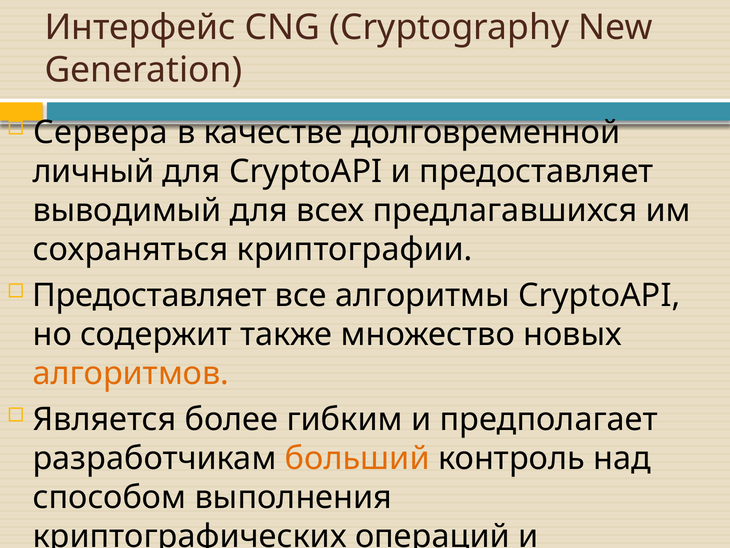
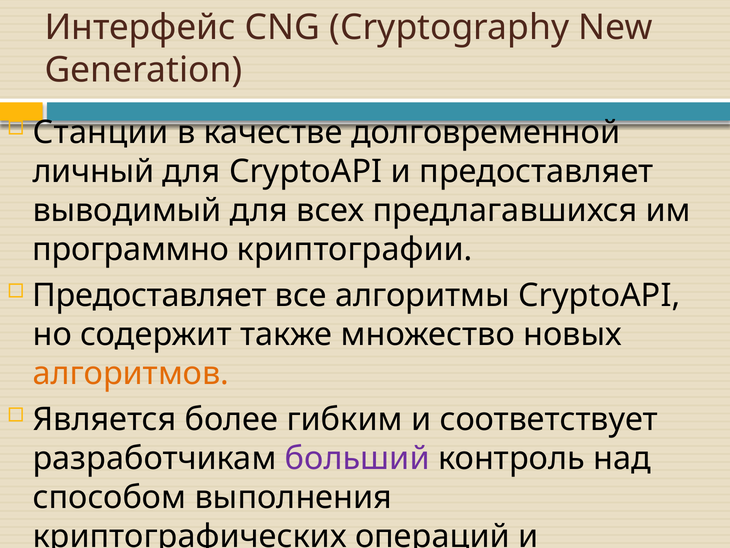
Сервера: Сервера -> Станции
сохраняться: сохраняться -> программно
предполагает: предполагает -> соответствует
больший colour: orange -> purple
